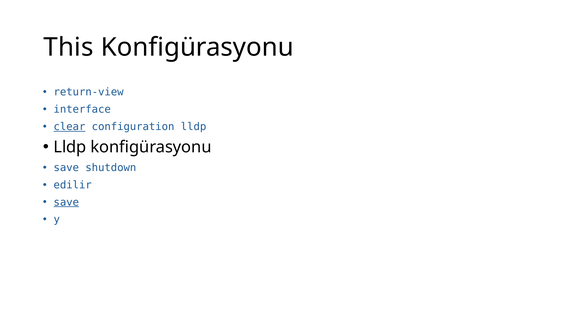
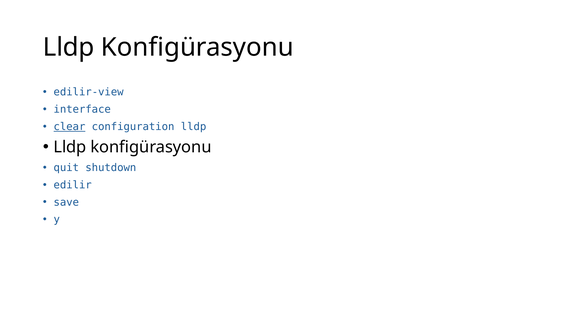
This at (68, 47): This -> Lldp
return-view: return-view -> edilir-view
save at (66, 168): save -> quit
save at (66, 202) underline: present -> none
